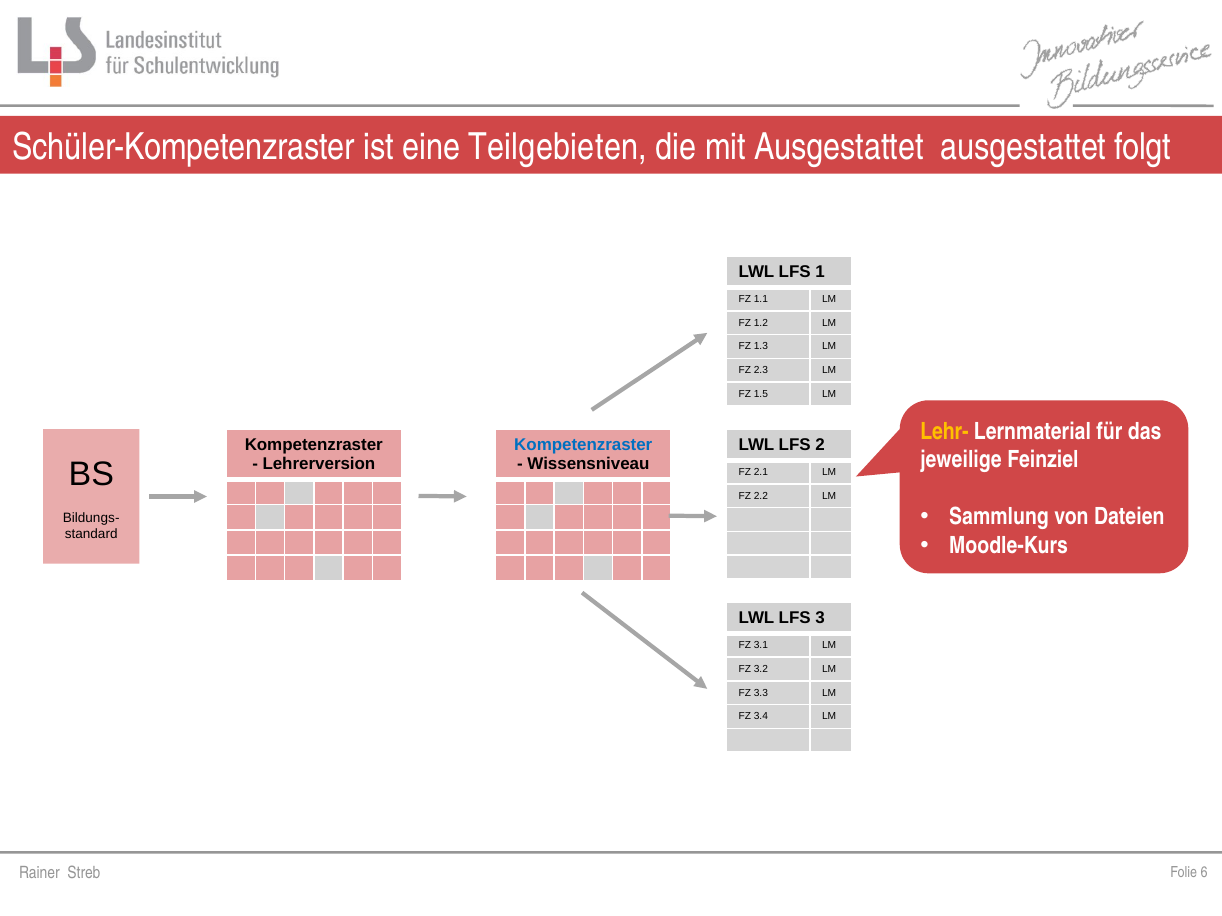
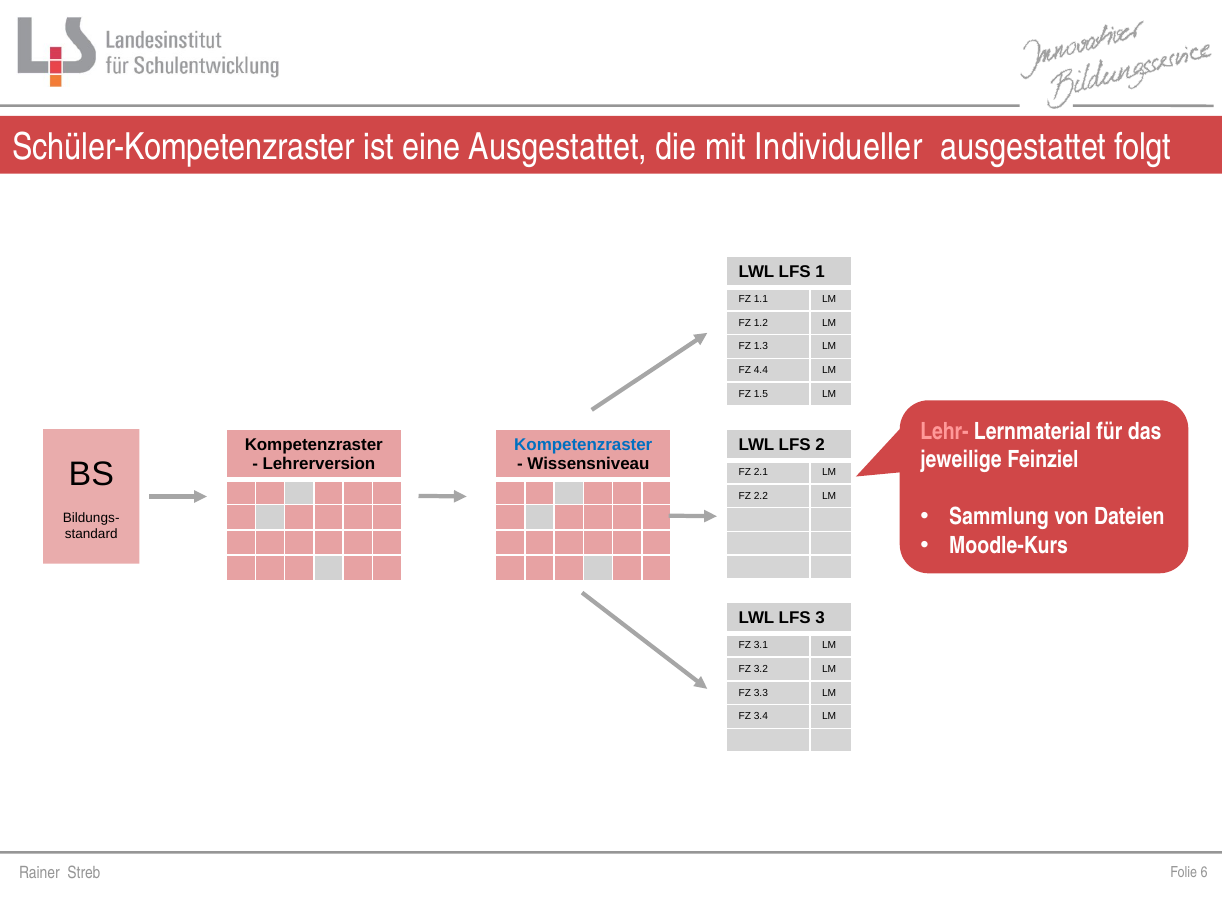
eine Teilgebieten: Teilgebieten -> Ausgestattet
mit Ausgestattet: Ausgestattet -> Individueller
2.3: 2.3 -> 4.4
Lehr- colour: yellow -> pink
